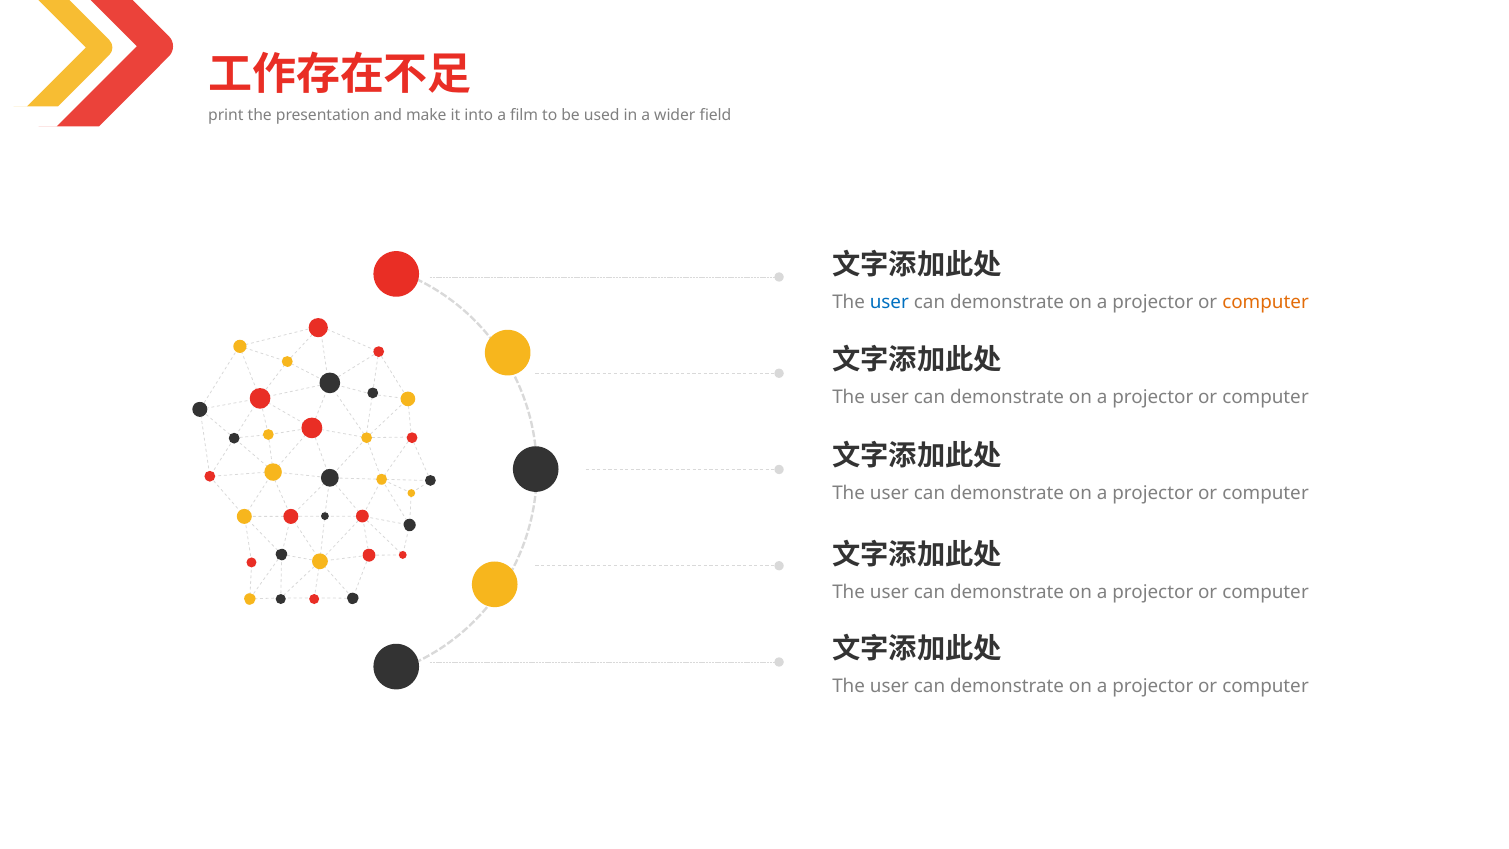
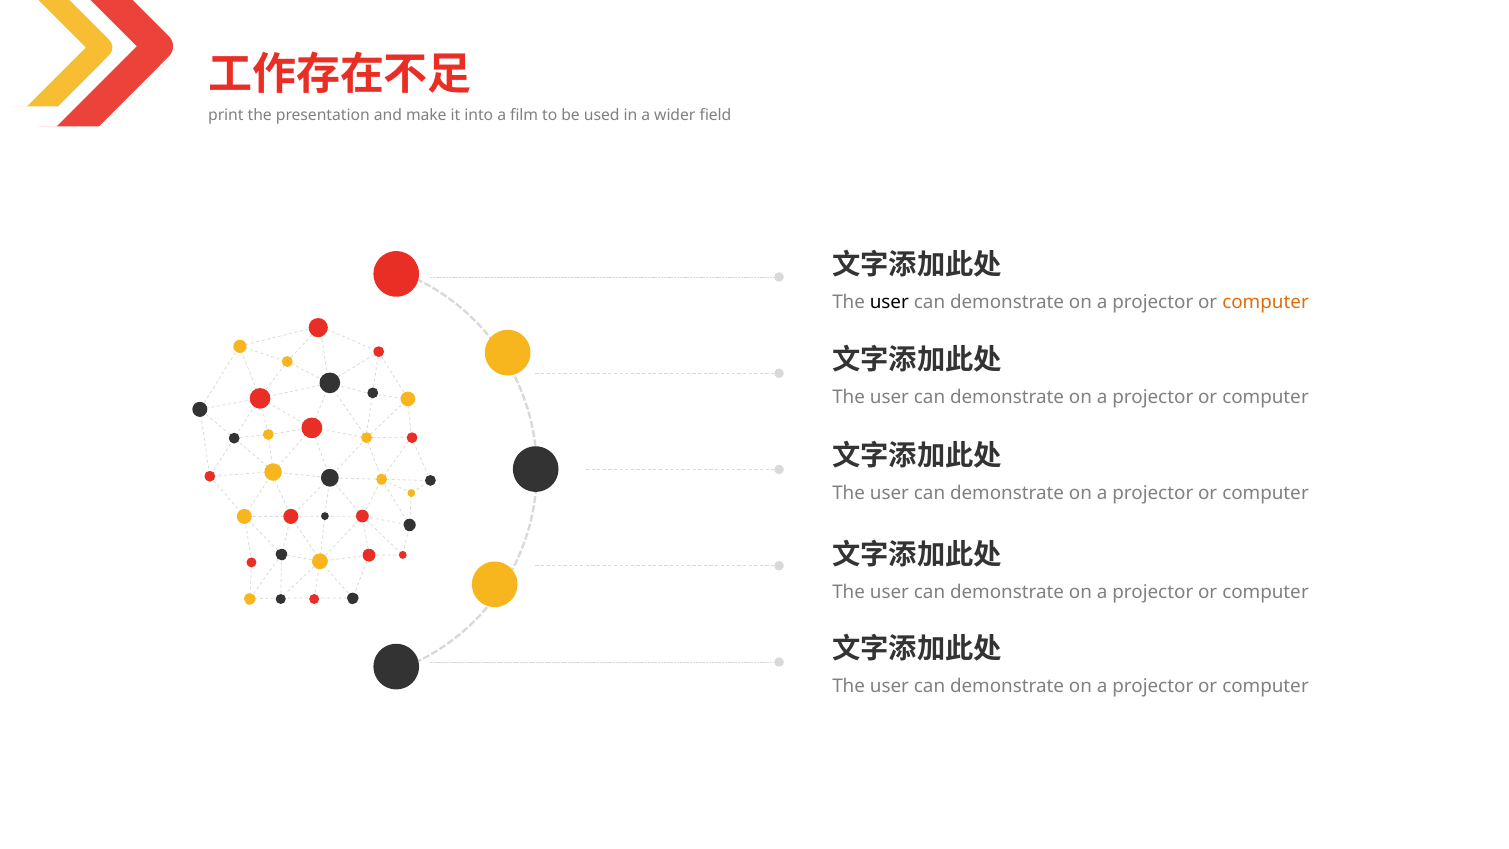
user at (889, 303) colour: blue -> black
